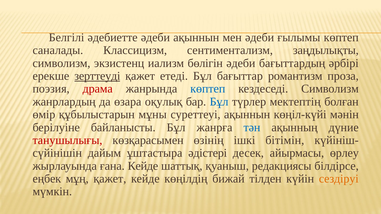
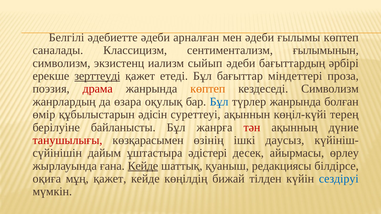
әдеби ақыннын: ақыннын -> арналған
заңдылықты: заңдылықты -> ғылымынын
бөлігін: бөлігін -> сыйып
романтизм: романтизм -> міндеттері
көптеп at (208, 89) colour: blue -> orange
түрлер мектептің: мектептің -> жанрында
мұны: мұны -> әдісін
мәнін: мәнін -> терең
тән colour: blue -> red
бітімін: бітімін -> даусыз
Кейде at (143, 166) underline: none -> present
еңбек: еңбек -> оқиға
сездіруі colour: orange -> blue
